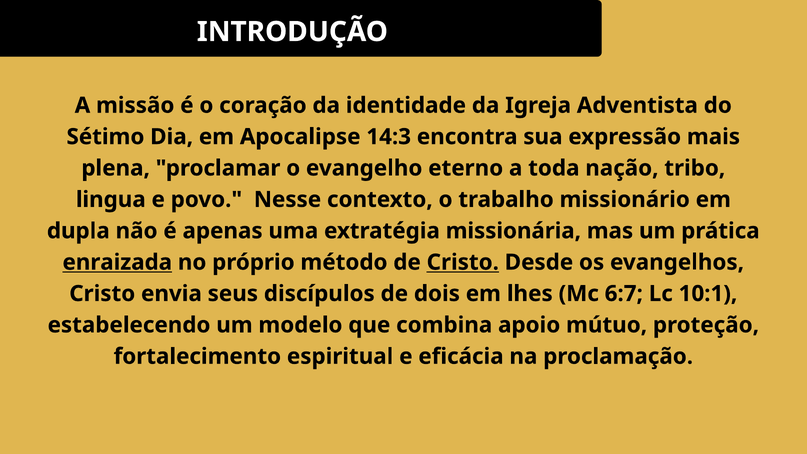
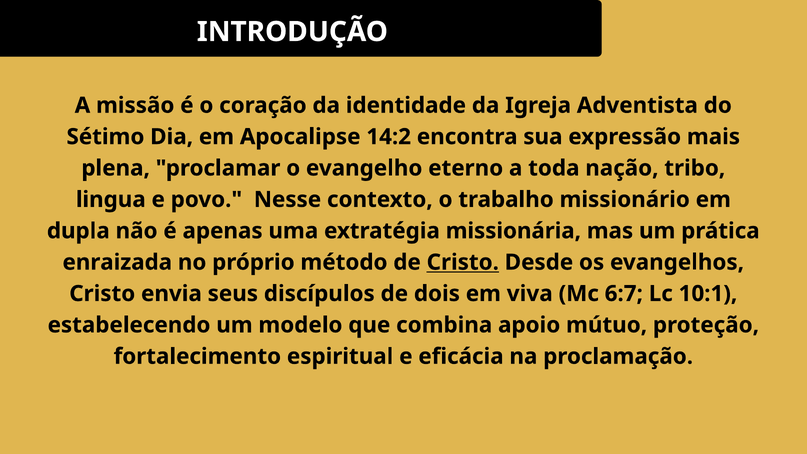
14:3: 14:3 -> 14:2
enraizada underline: present -> none
lhes: lhes -> viva
